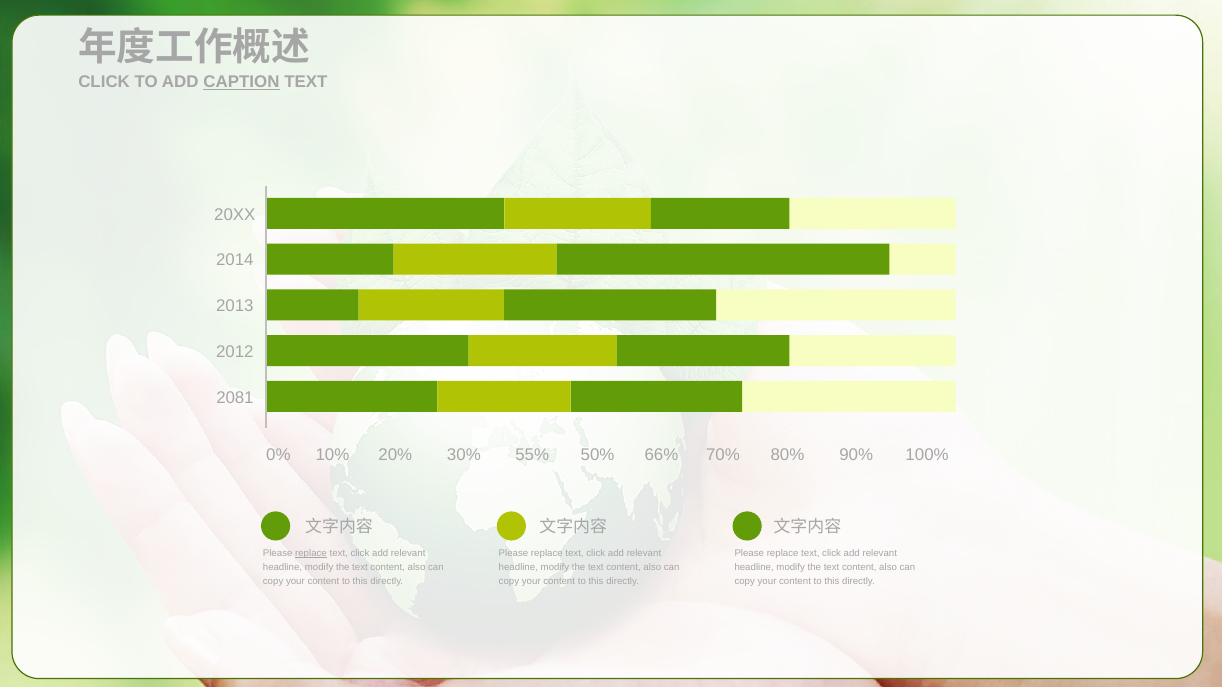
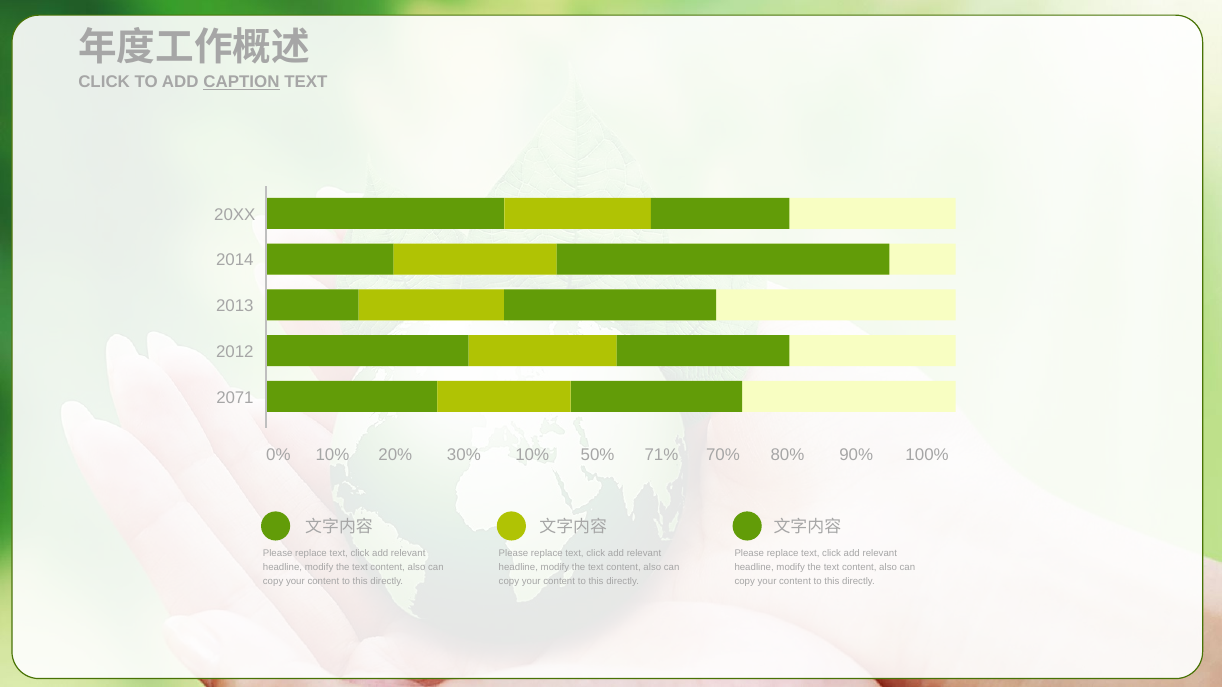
2081: 2081 -> 2071
55% at (532, 456): 55% -> 10%
66%: 66% -> 71%
replace at (311, 553) underline: present -> none
